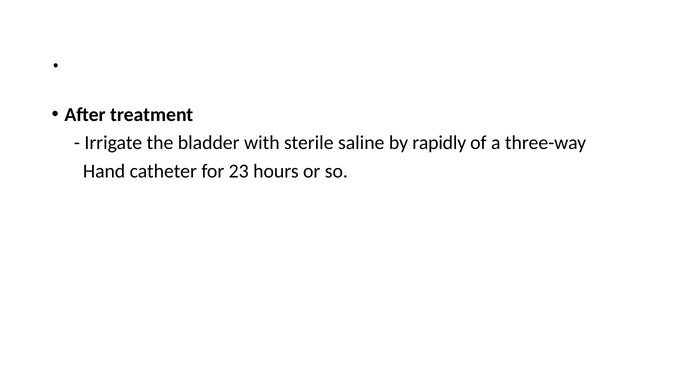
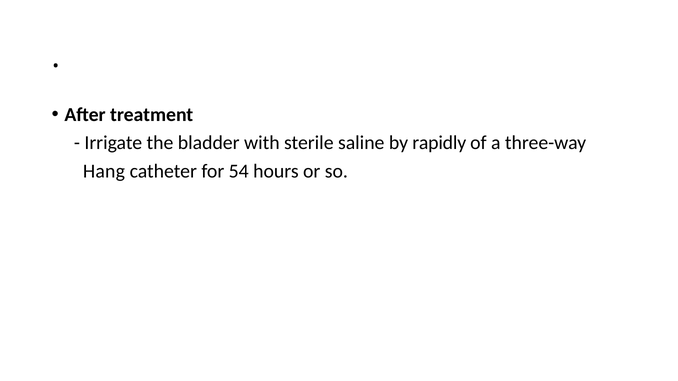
Hand: Hand -> Hang
23: 23 -> 54
